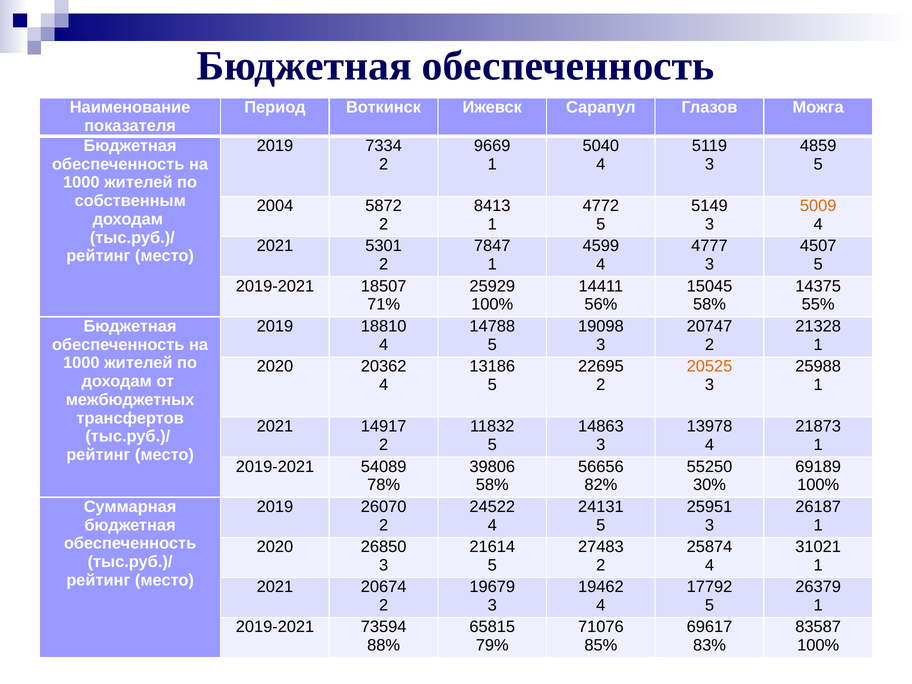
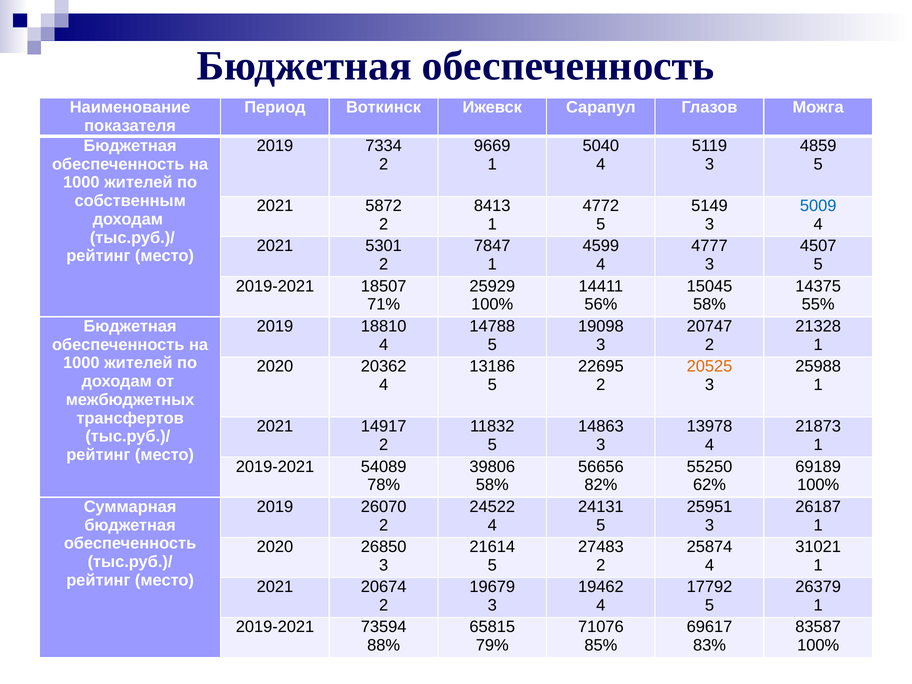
2004 at (275, 206): 2004 -> 2021
5009 colour: orange -> blue
30%: 30% -> 62%
